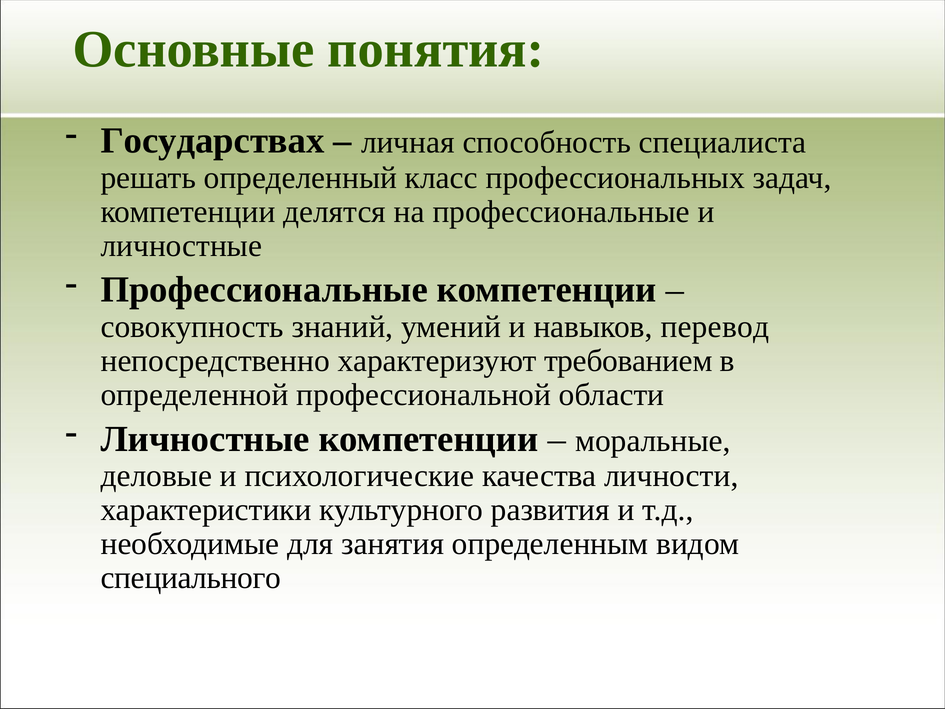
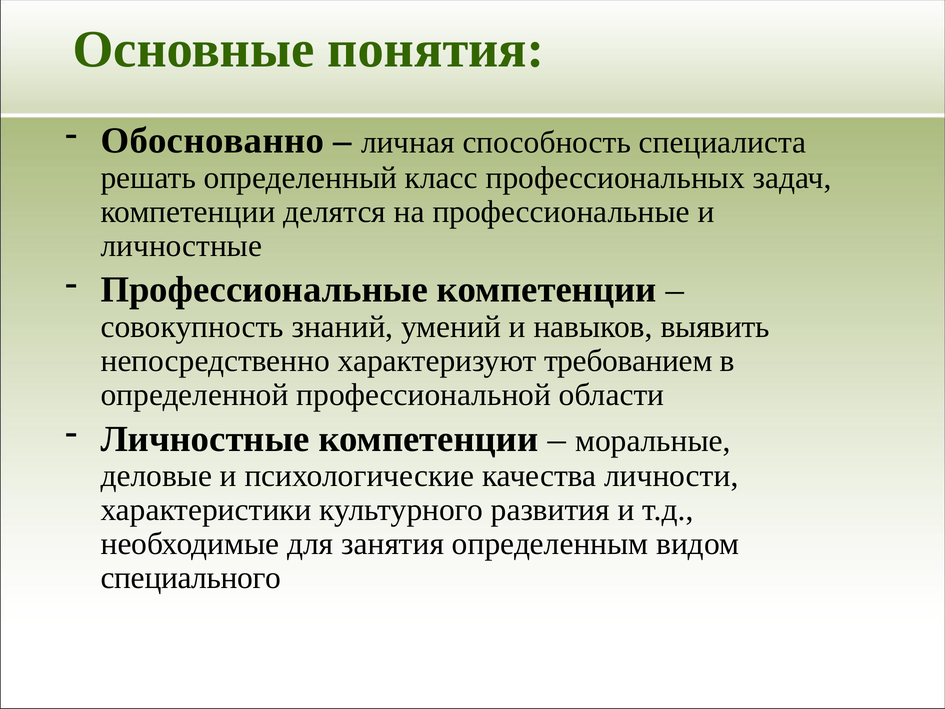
Государствах: Государствах -> Обоснованно
перевод: перевод -> выявить
